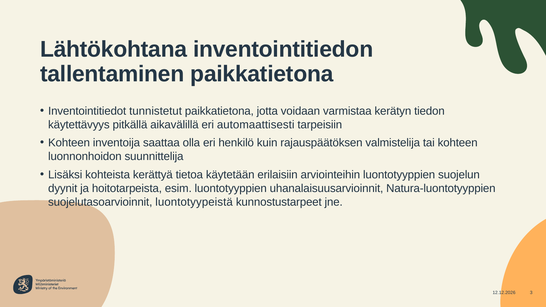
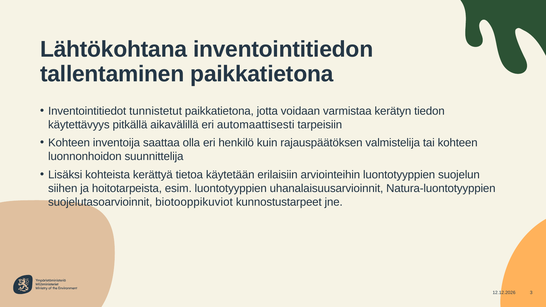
dyynit: dyynit -> siihen
luontotyypeistä: luontotyypeistä -> biotooppikuviot
